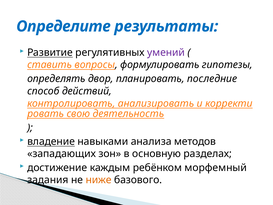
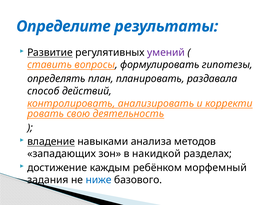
двор: двор -> план
последние: последние -> раздавала
основную: основную -> накидкой
ниже colour: orange -> blue
